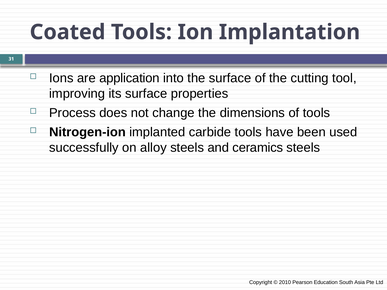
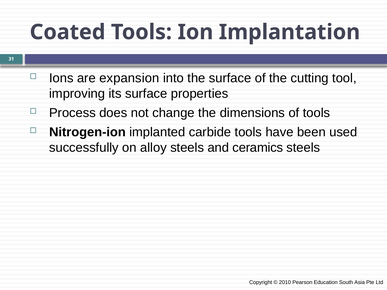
application: application -> expansion
